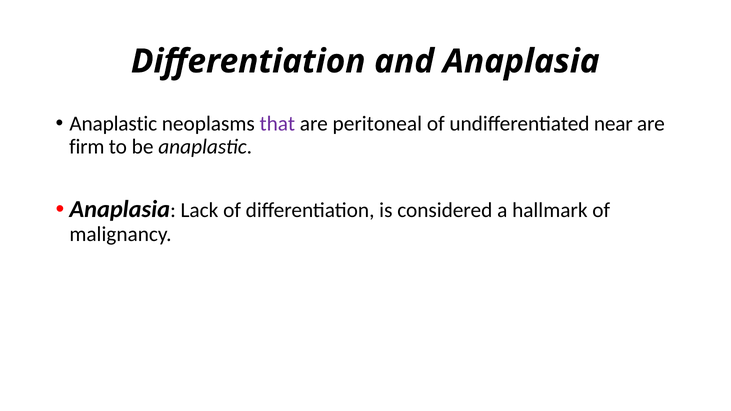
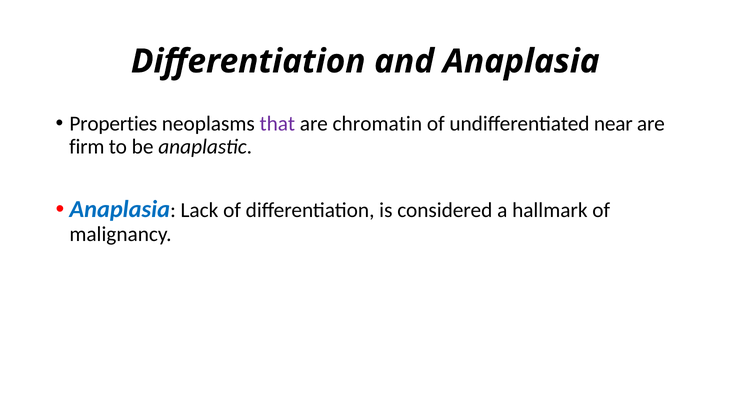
Anaplastic at (113, 124): Anaplastic -> Properties
peritoneal: peritoneal -> chromatin
Anaplasia at (120, 210) colour: black -> blue
